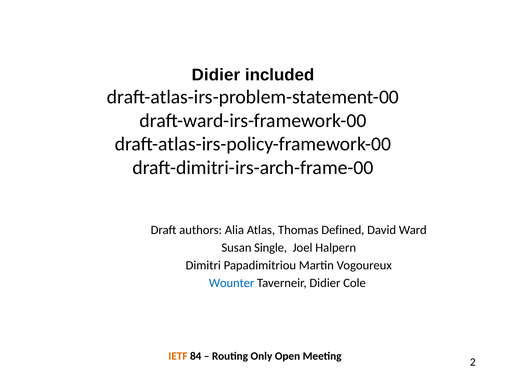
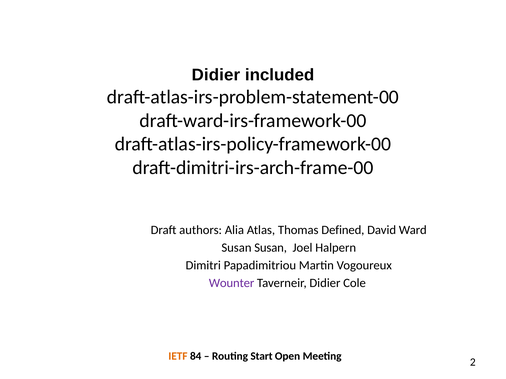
Susan Single: Single -> Susan
Wounter colour: blue -> purple
Only: Only -> Start
